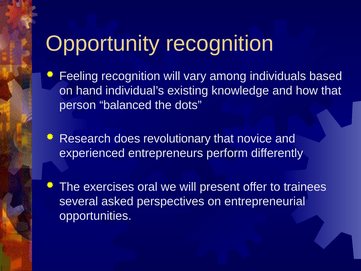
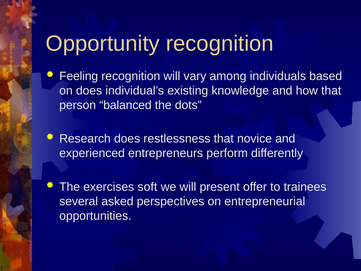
on hand: hand -> does
revolutionary: revolutionary -> restlessness
oral: oral -> soft
